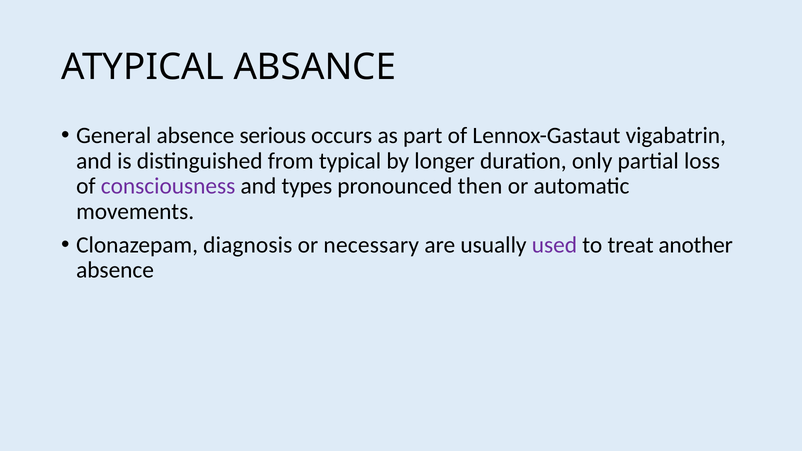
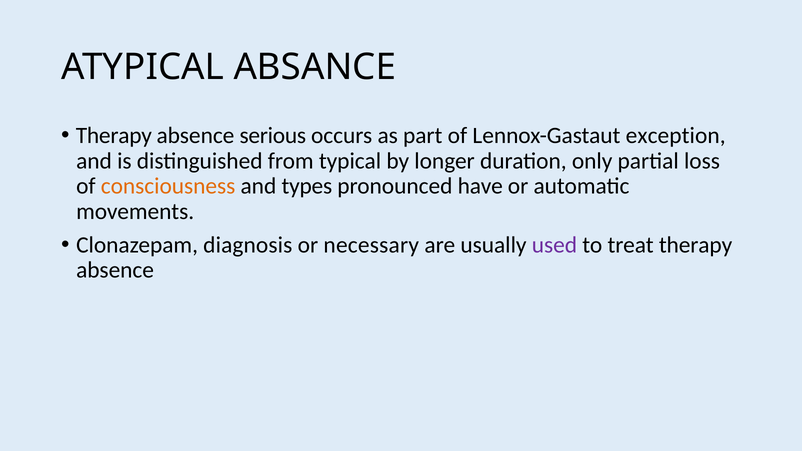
General at (114, 136): General -> Therapy
vigabatrin: vigabatrin -> exception
consciousness colour: purple -> orange
then: then -> have
treat another: another -> therapy
